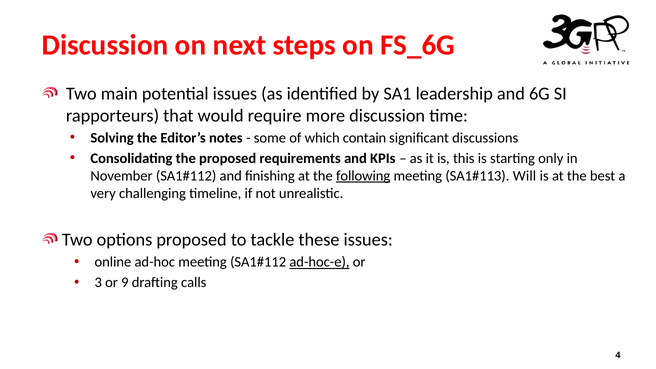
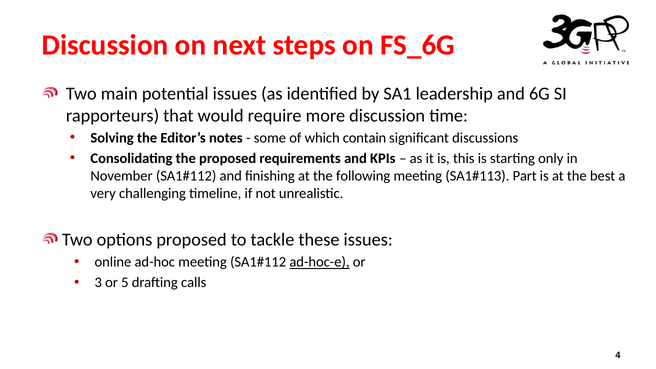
following underline: present -> none
Will: Will -> Part
9: 9 -> 5
